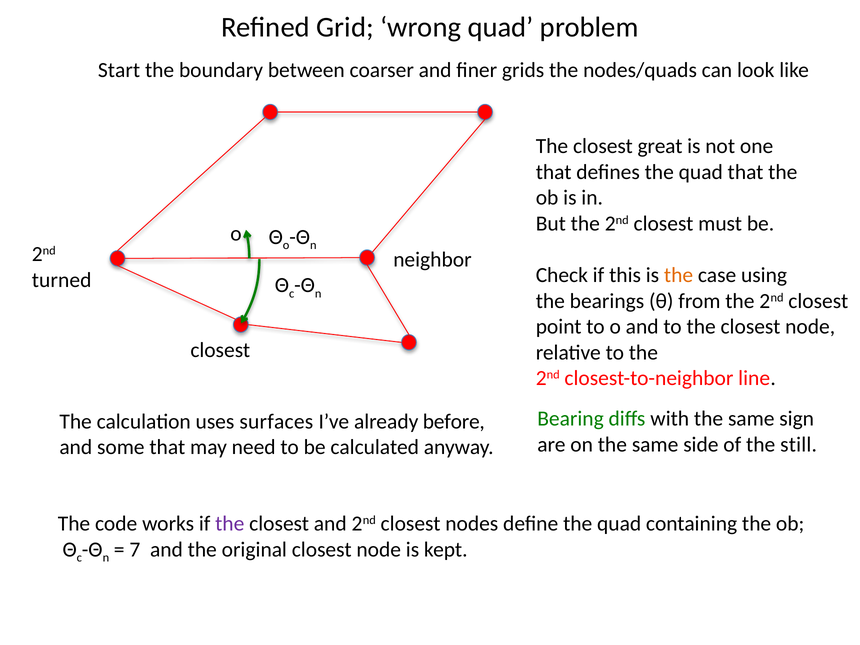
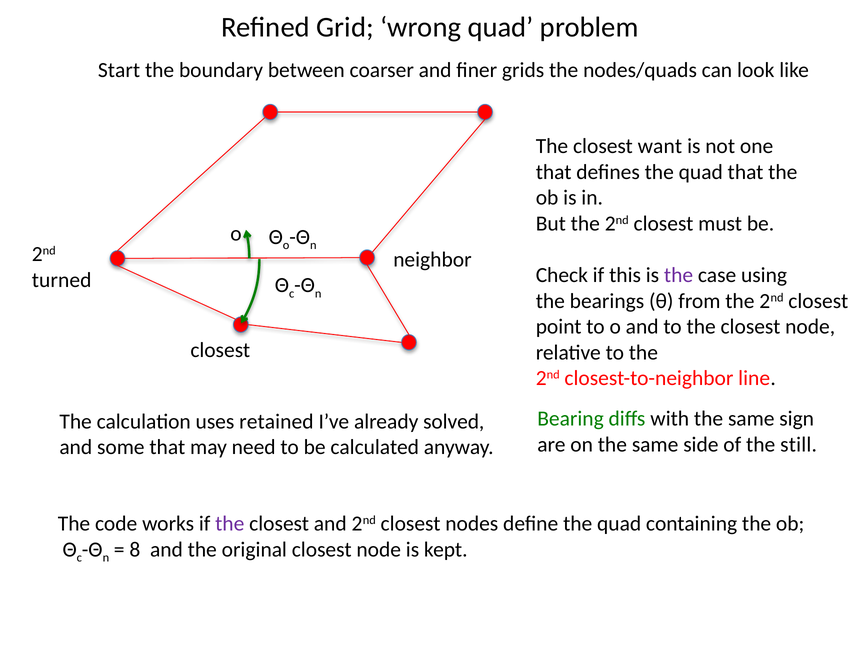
great: great -> want
the at (679, 275) colour: orange -> purple
surfaces: surfaces -> retained
before: before -> solved
7: 7 -> 8
